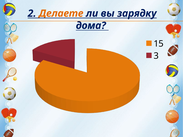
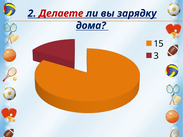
Делаете colour: orange -> red
